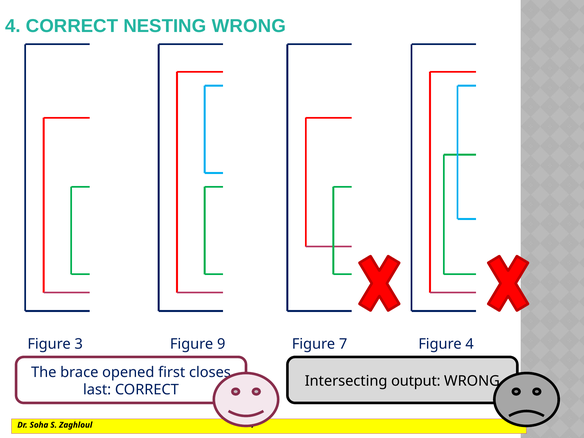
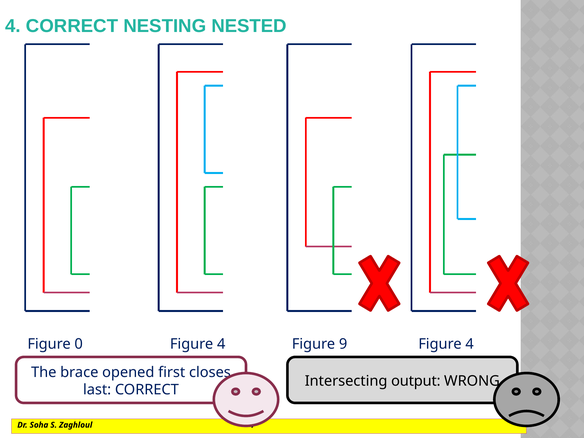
NESTING WRONG: WRONG -> NESTED
3: 3 -> 0
9 at (221, 344): 9 -> 4
Figure 7: 7 -> 9
